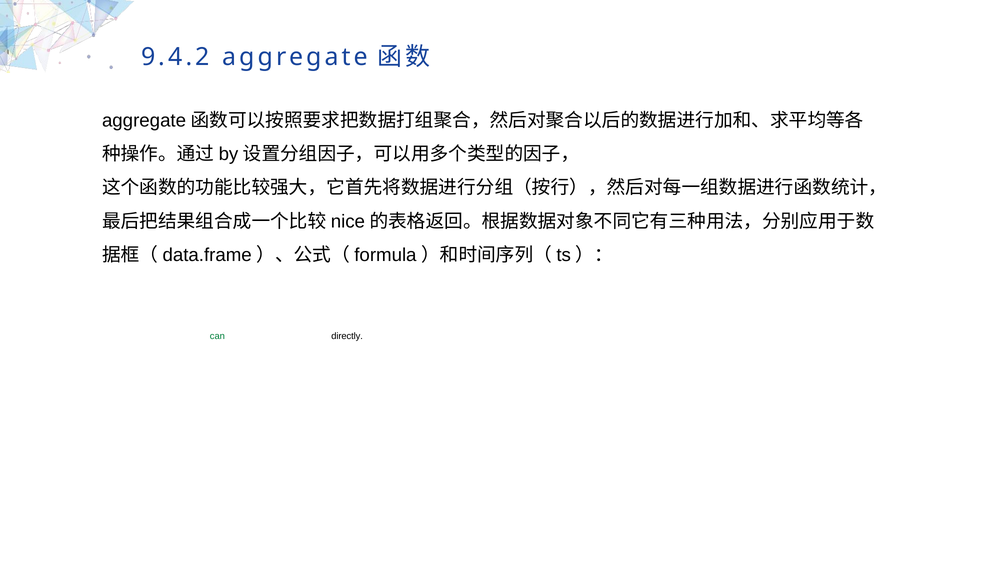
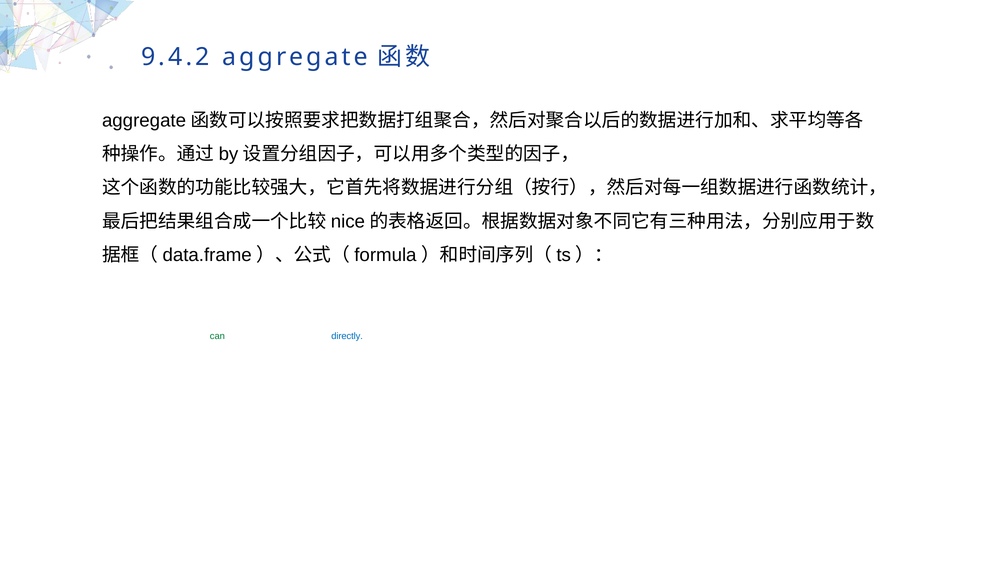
directly at (347, 336) colour: black -> blue
